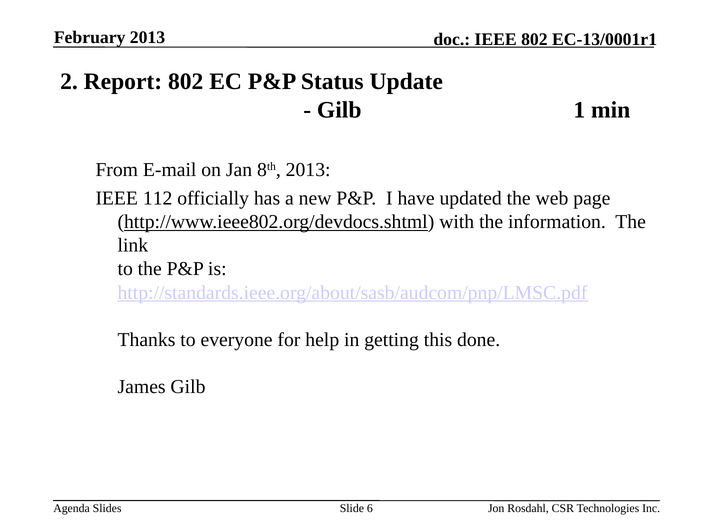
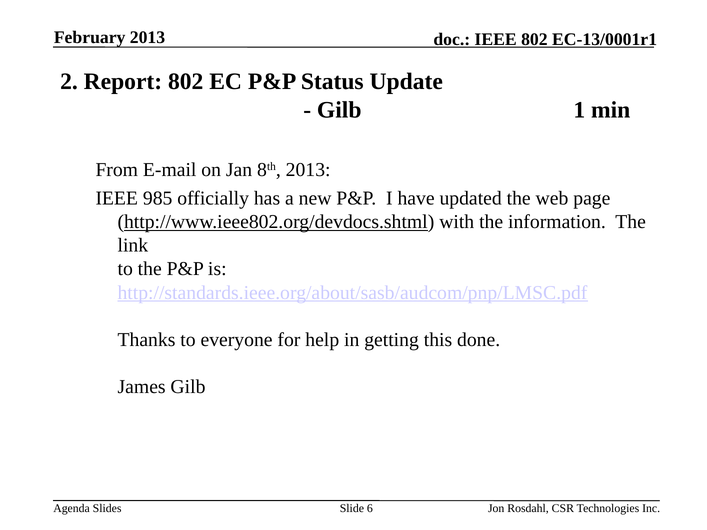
112: 112 -> 985
